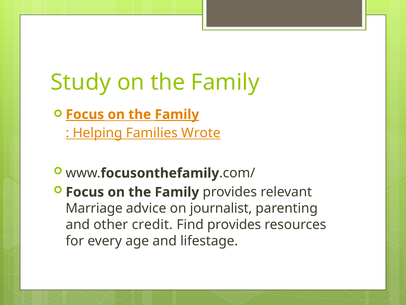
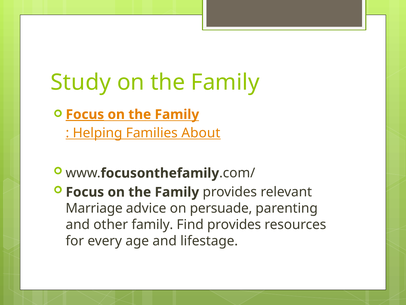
Family at (177, 114) underline: present -> none
Wrote: Wrote -> About
journalist: journalist -> persuade
other credit: credit -> family
